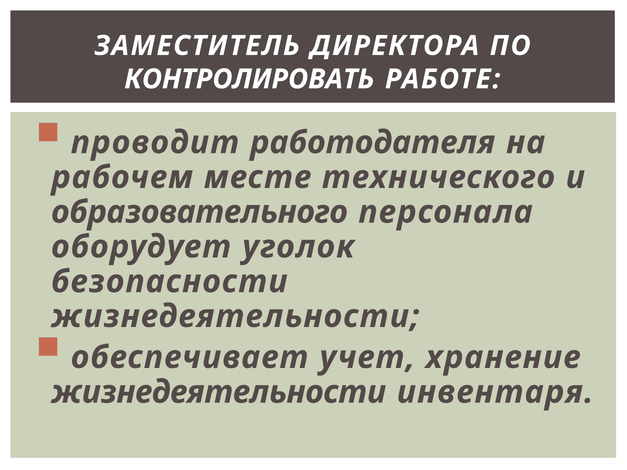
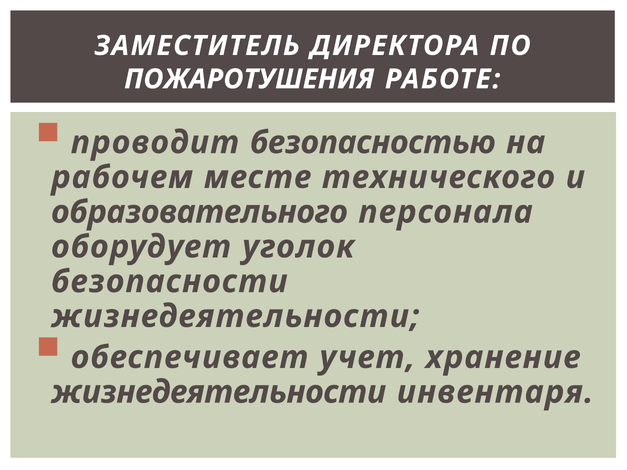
КОНТРОЛИРОВАТЬ: КОНТРОЛИРОВАТЬ -> ПОЖАРОТУШЕНИЯ
работодателя: работодателя -> безопасностью
